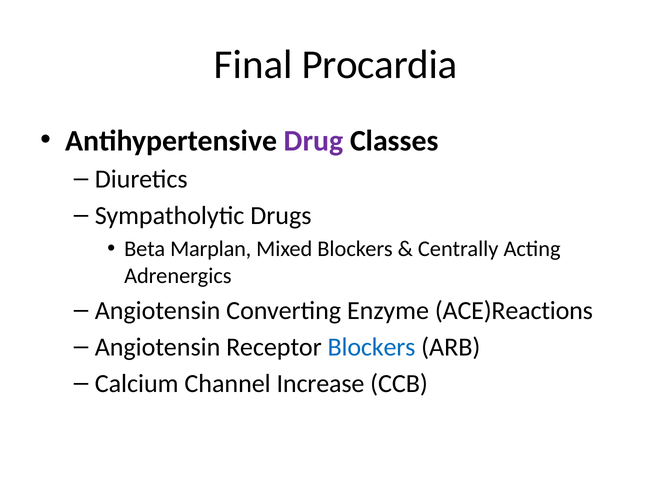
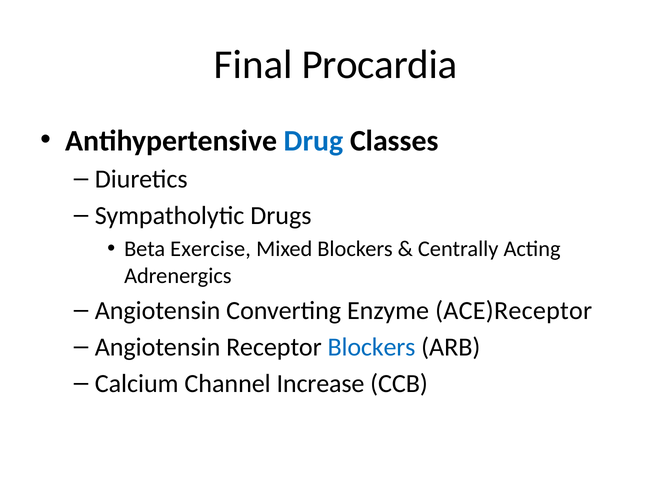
Drug colour: purple -> blue
Marplan: Marplan -> Exercise
ACE)Reactions: ACE)Reactions -> ACE)Receptor
